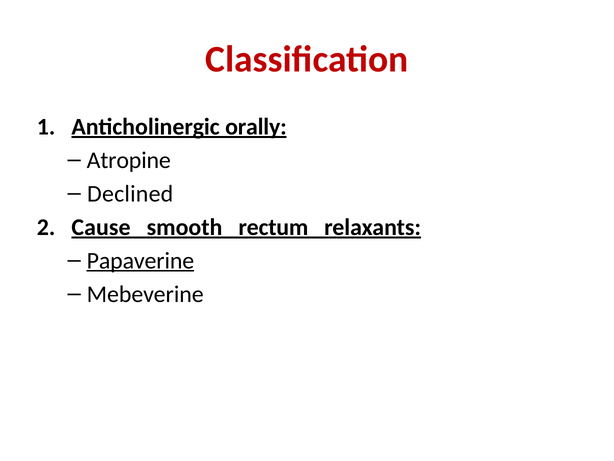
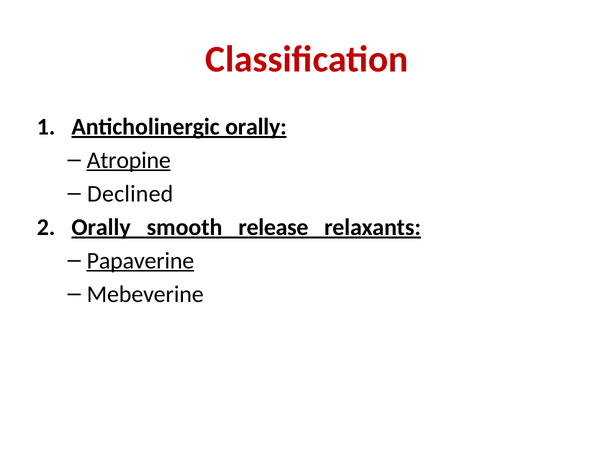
Atropine underline: none -> present
Cause at (101, 227): Cause -> Orally
rectum: rectum -> release
